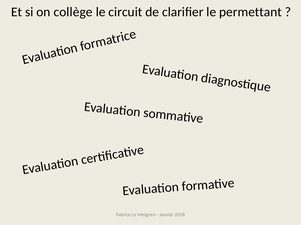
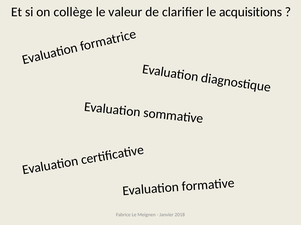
circuit: circuit -> valeur
permettant: permettant -> acquisitions
